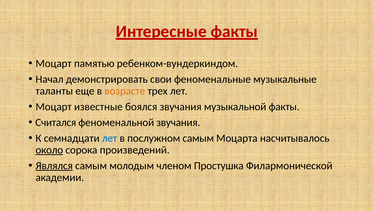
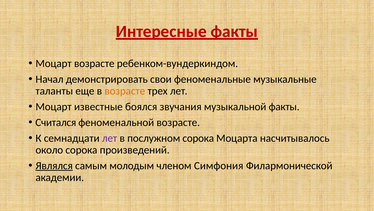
Моцарт памятью: памятью -> возрасте
феноменальной звучания: звучания -> возрасте
лет at (110, 138) colour: blue -> purple
послужном самым: самым -> сорока
около underline: present -> none
Простушка: Простушка -> Симфония
